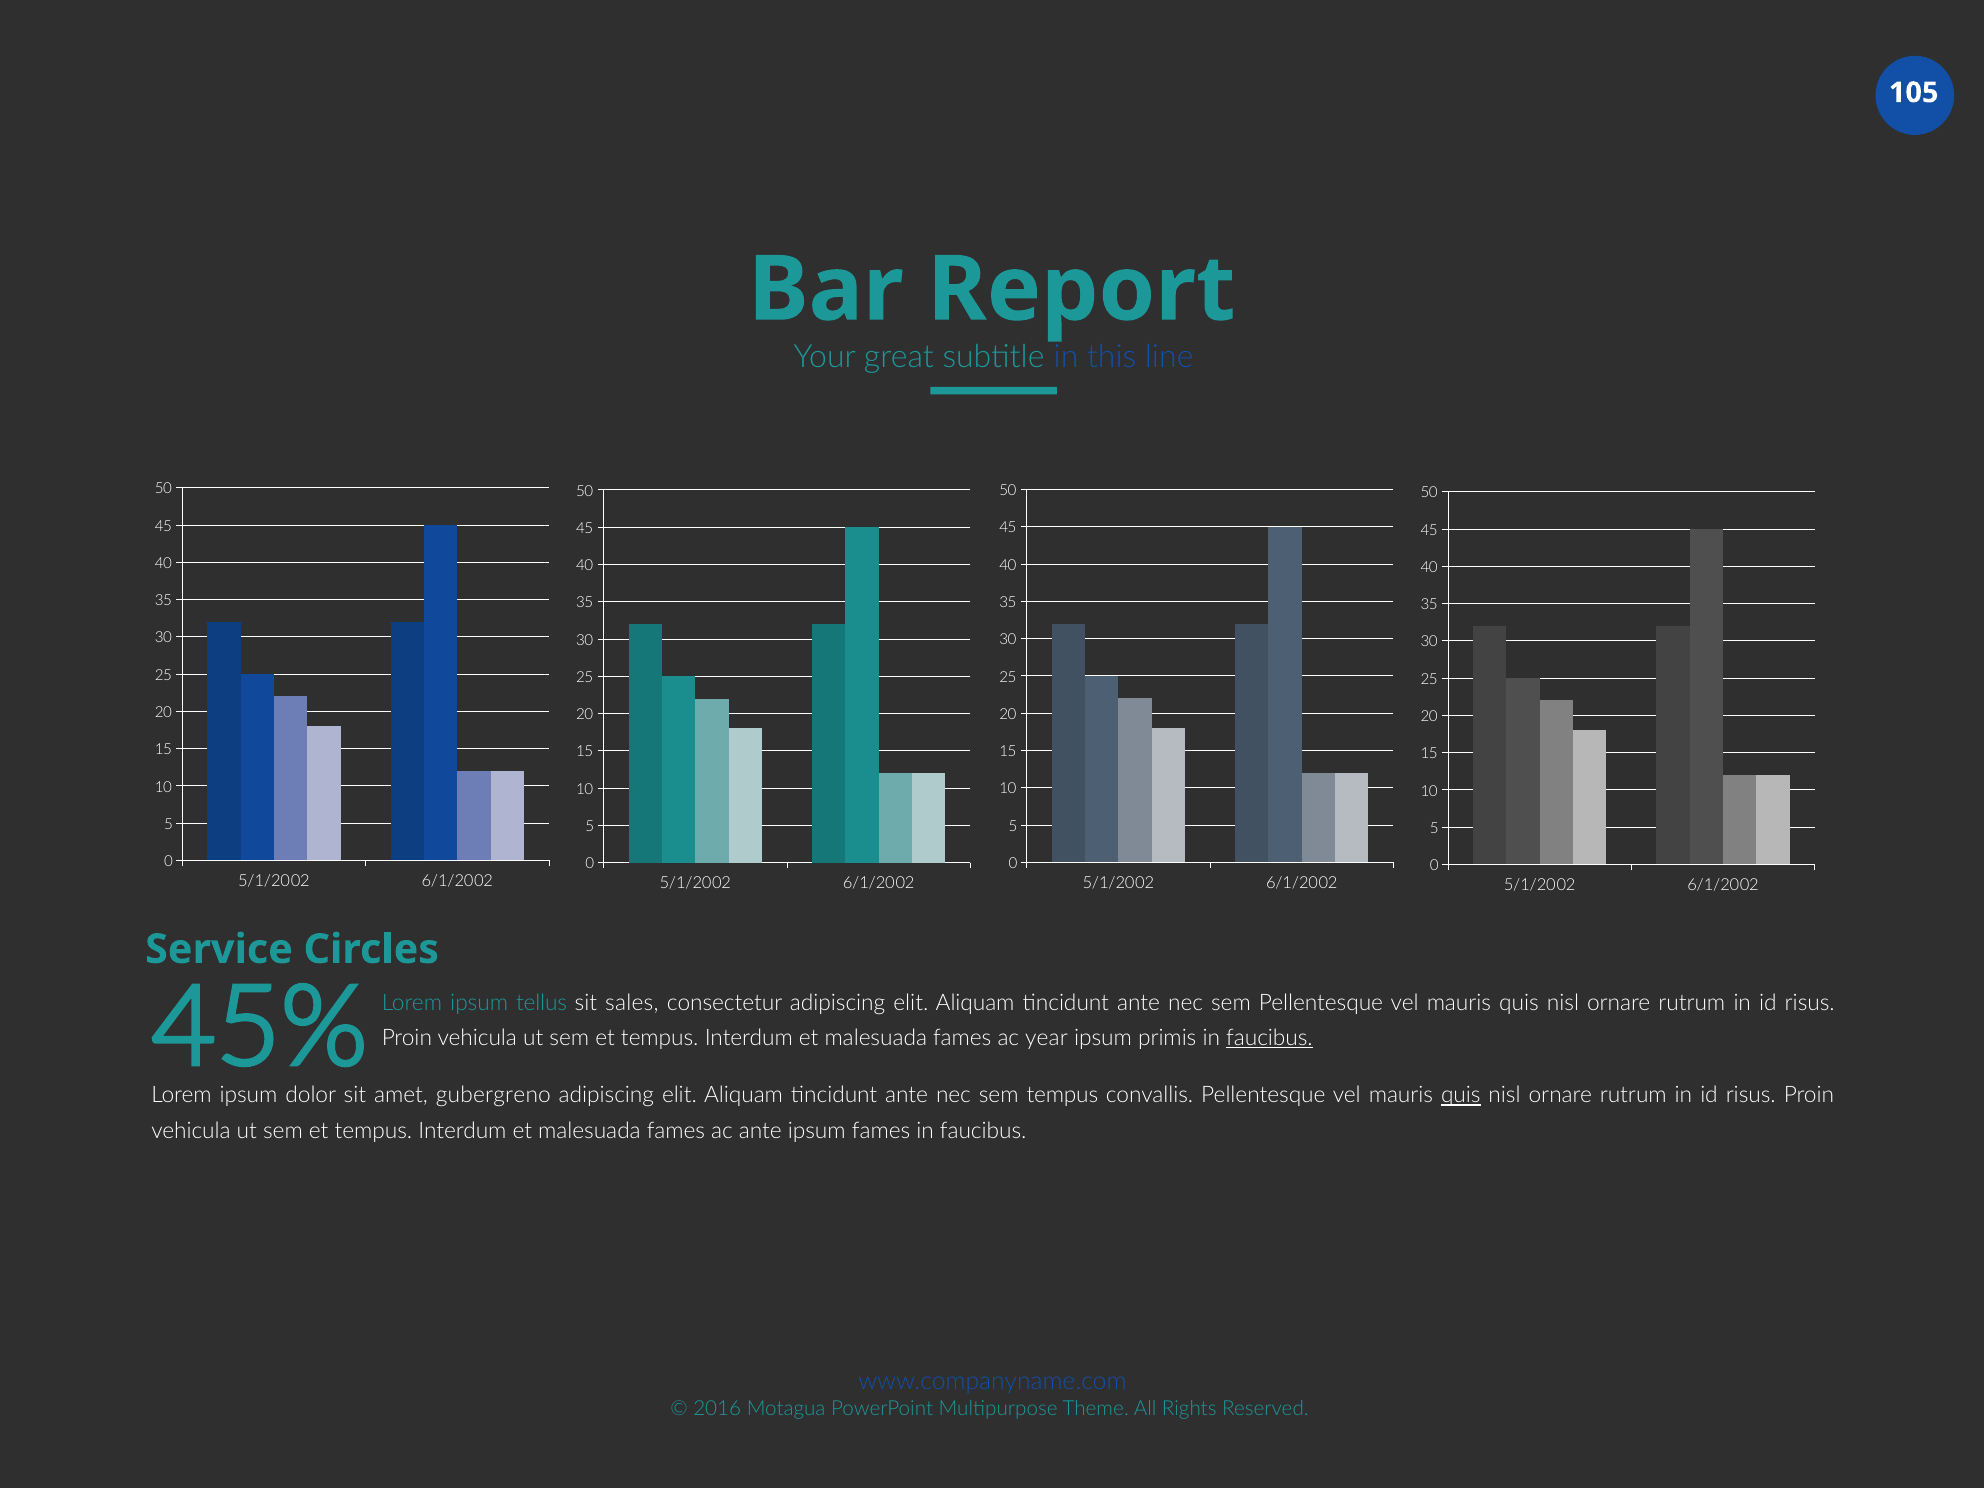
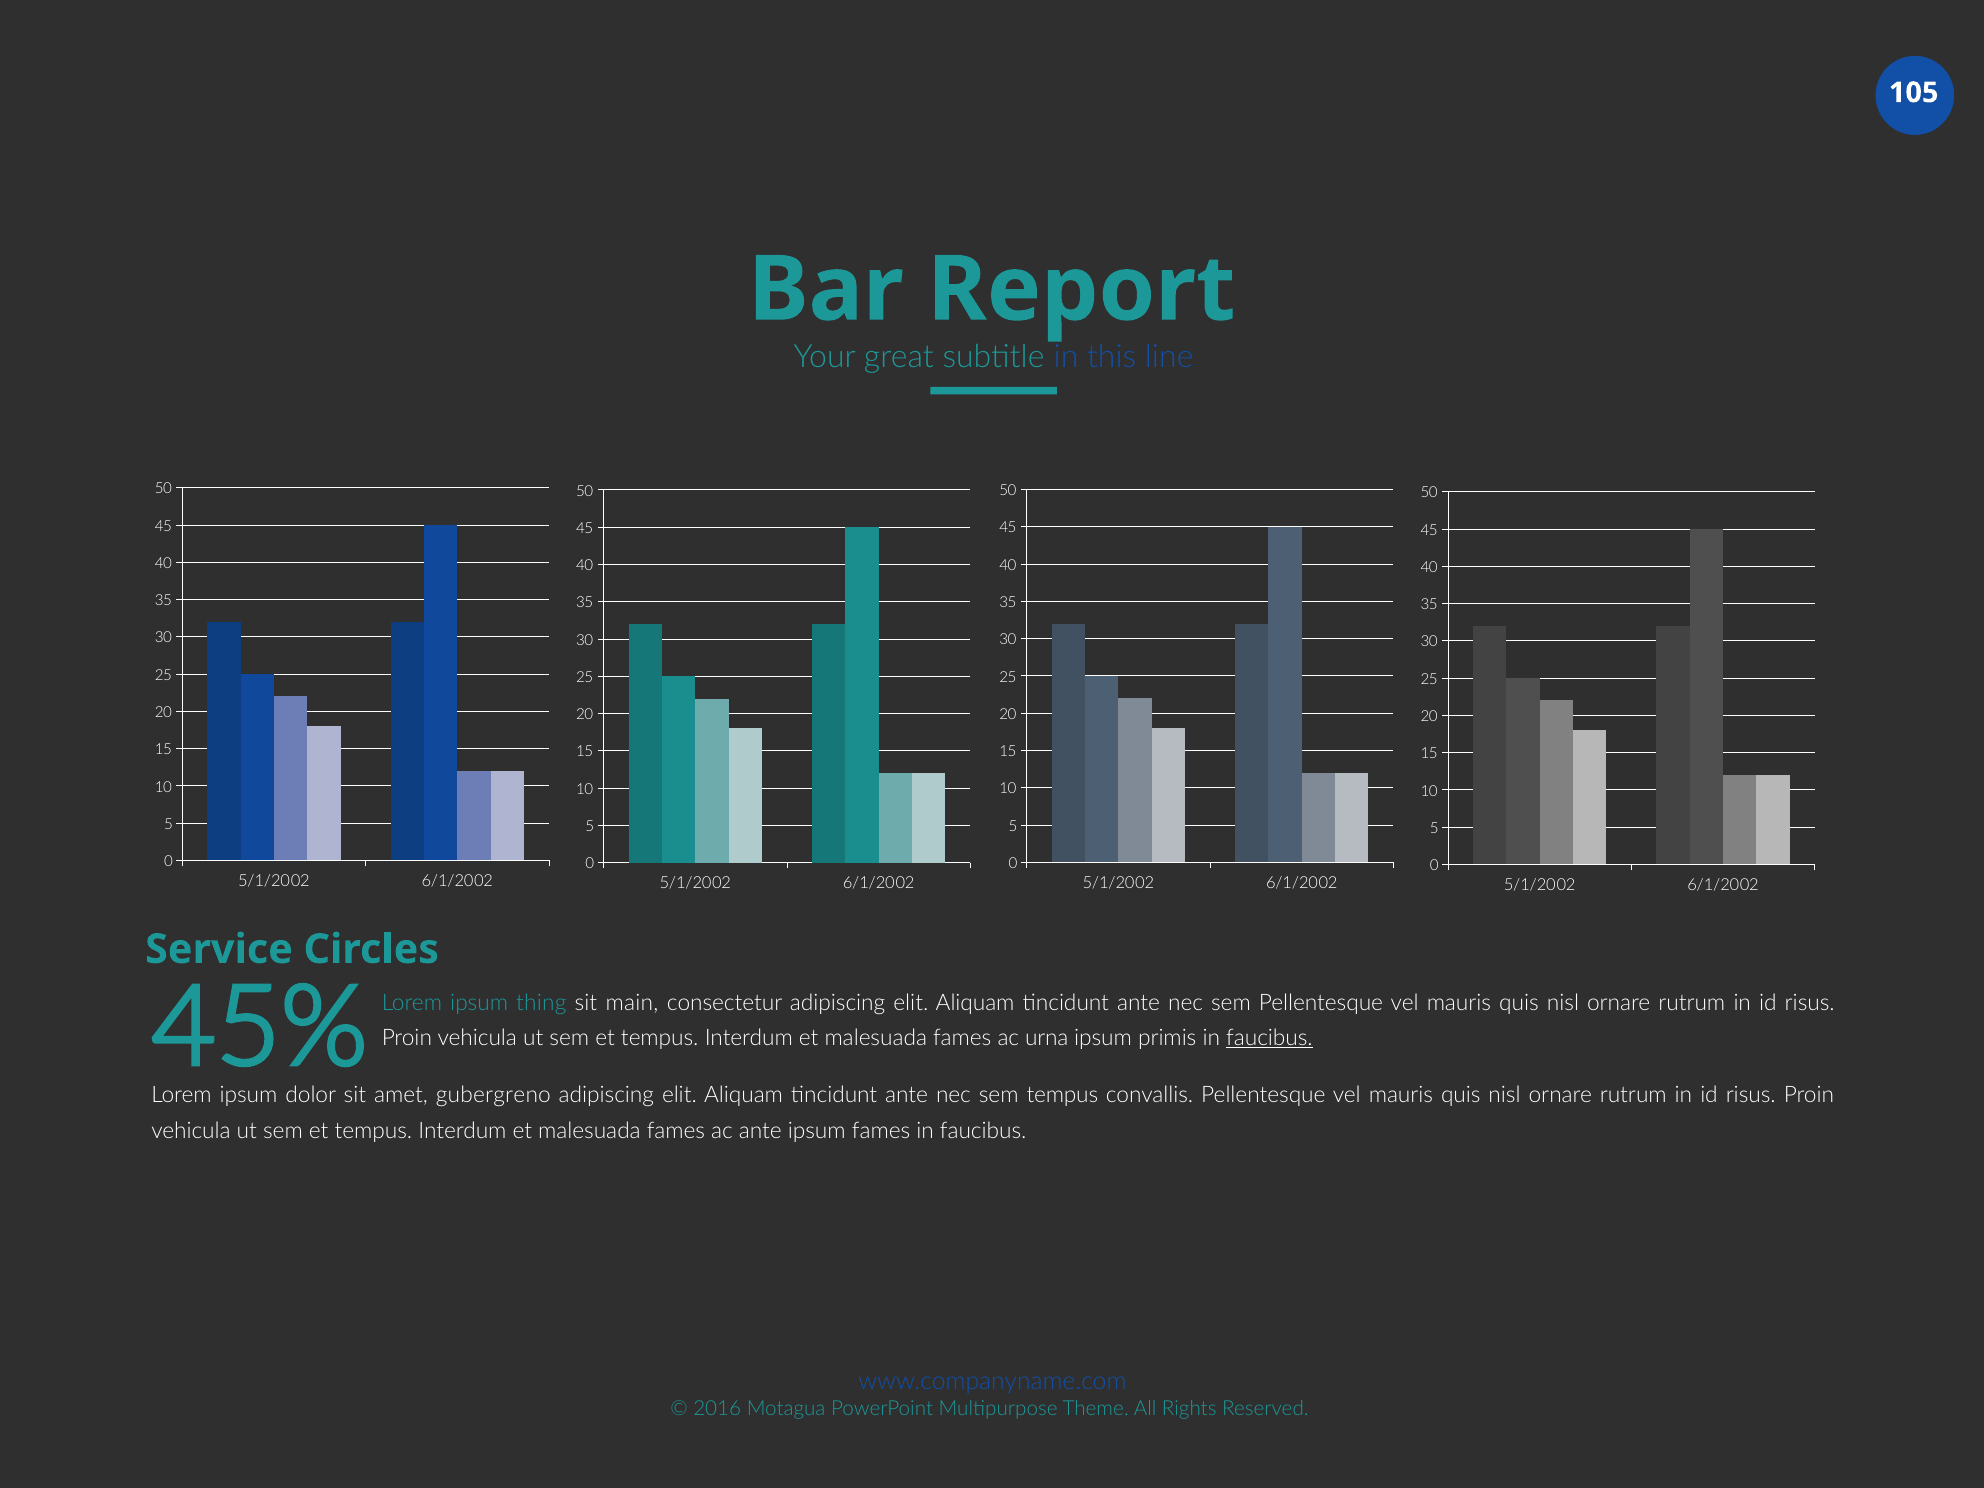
tellus: tellus -> thing
sales: sales -> main
year: year -> urna
quis at (1461, 1095) underline: present -> none
